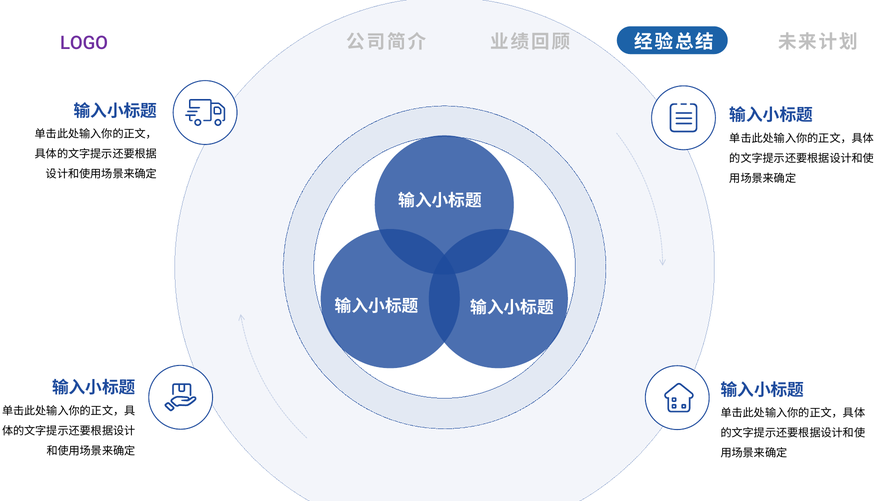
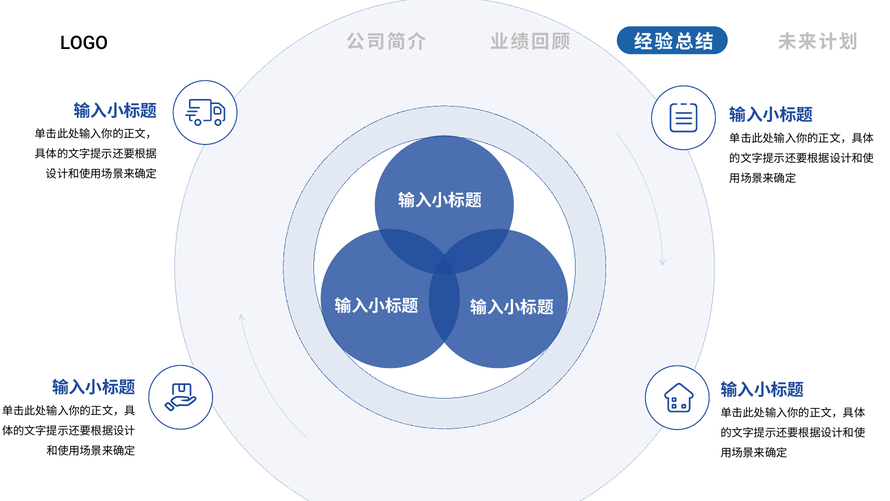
LOGO colour: purple -> black
